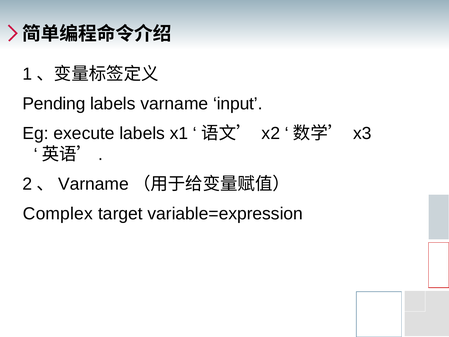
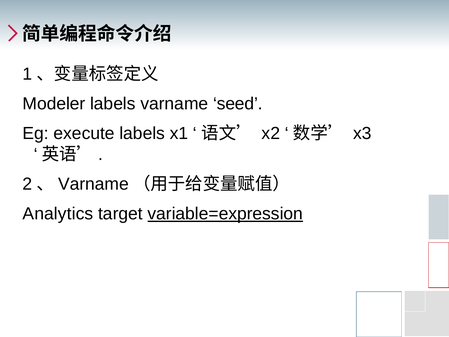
Pending: Pending -> Modeler
input: input -> seed
Complex: Complex -> Analytics
variable=expression underline: none -> present
